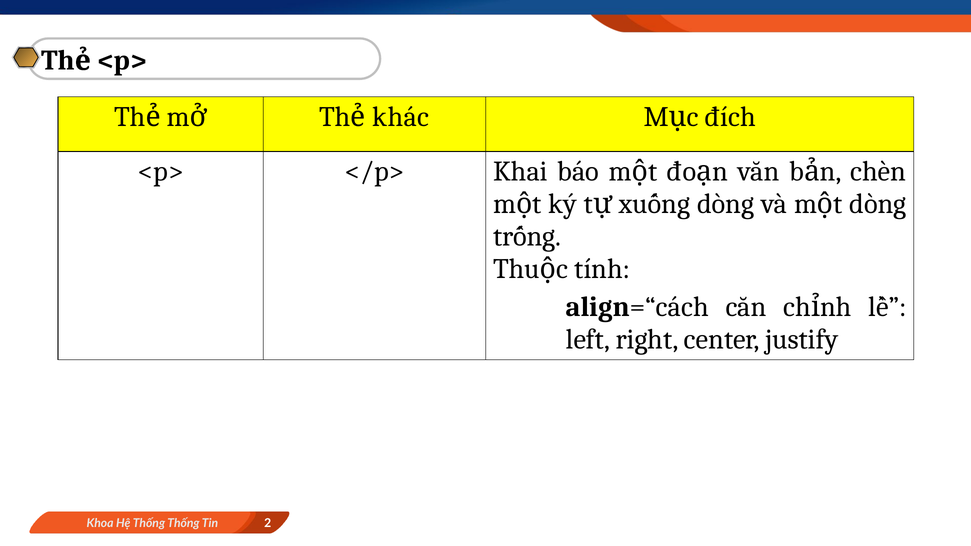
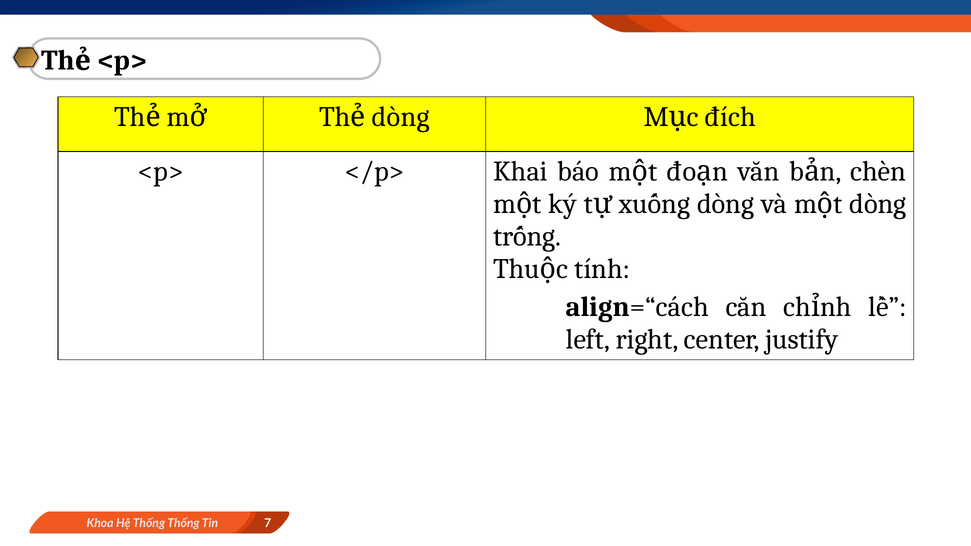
khác at (401, 117): khác -> dòng
2: 2 -> 7
